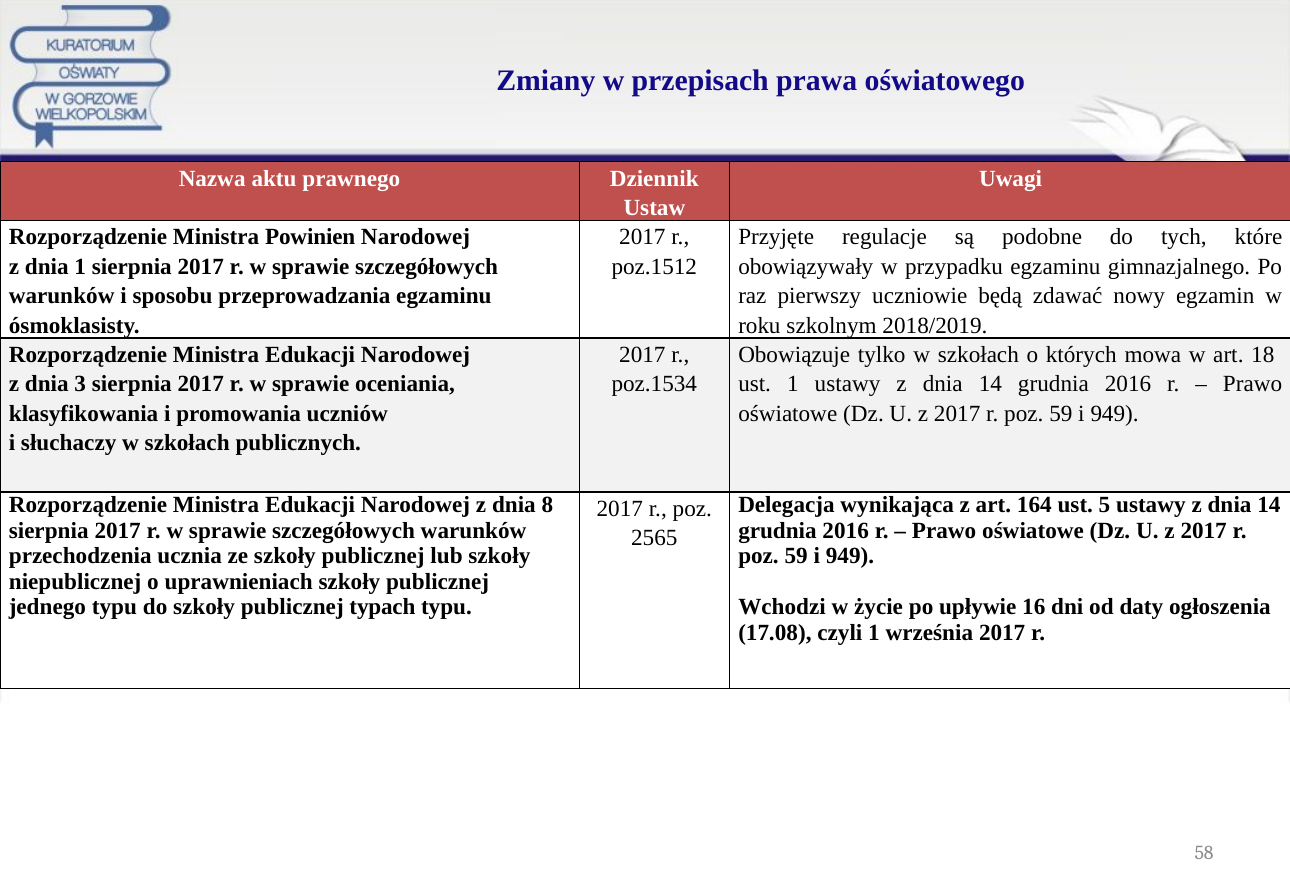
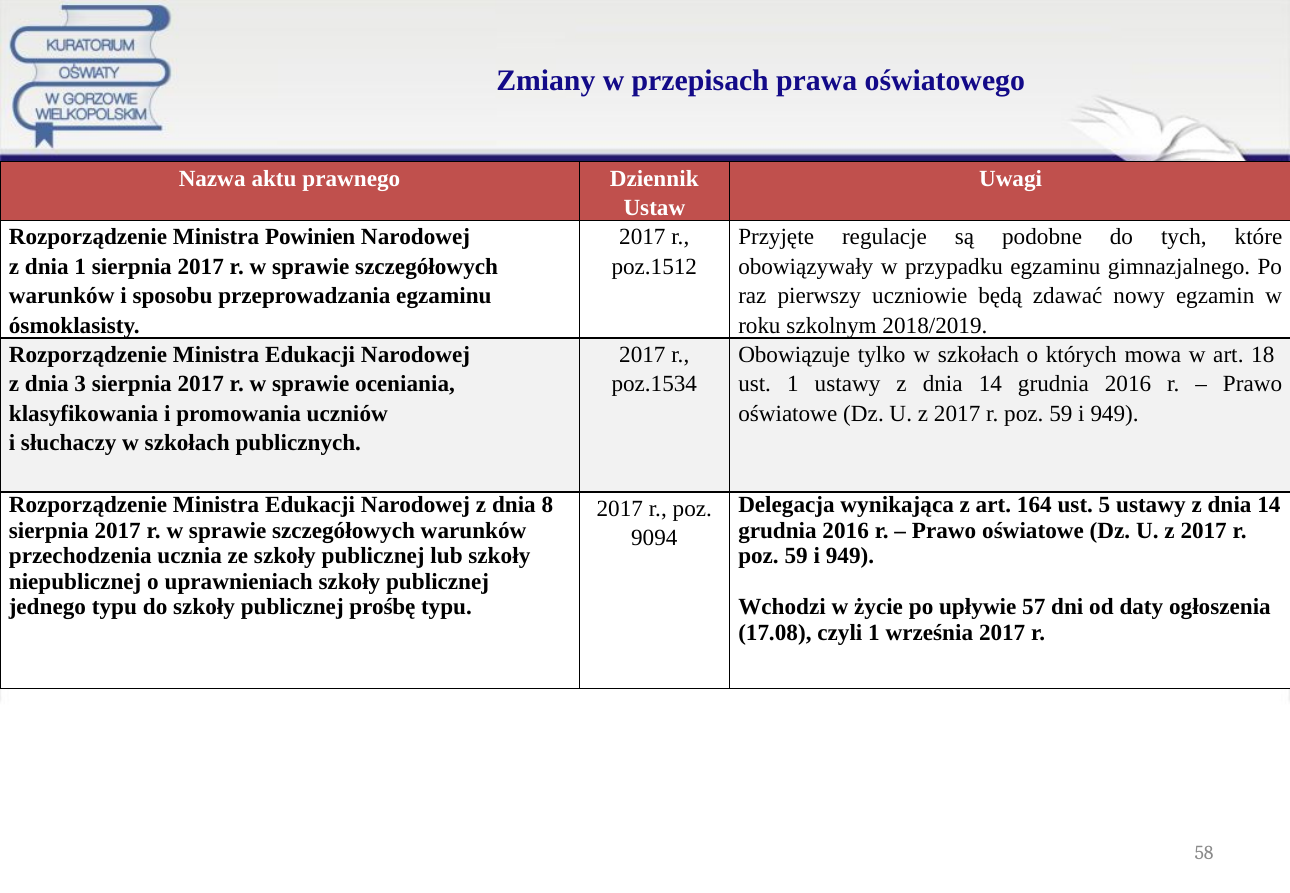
2565: 2565 -> 9094
typach: typach -> prośbę
16: 16 -> 57
